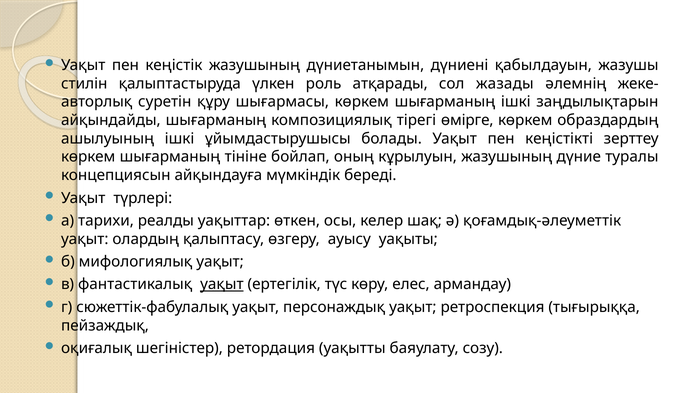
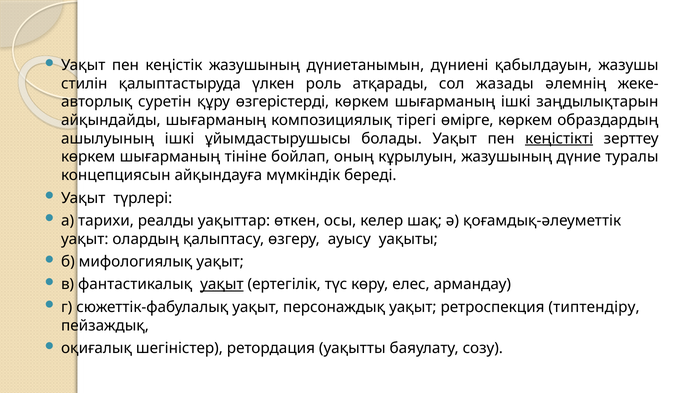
шығармасы: шығармасы -> өзгерістерді
кеңістікті underline: none -> present
тығырыққа: тығырыққа -> типтендіру
